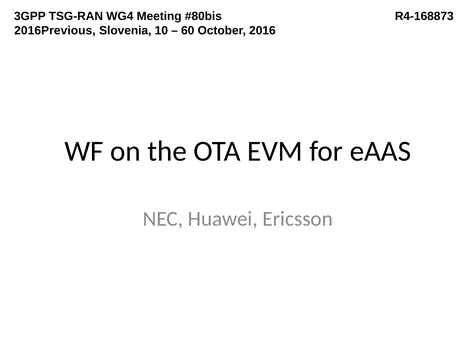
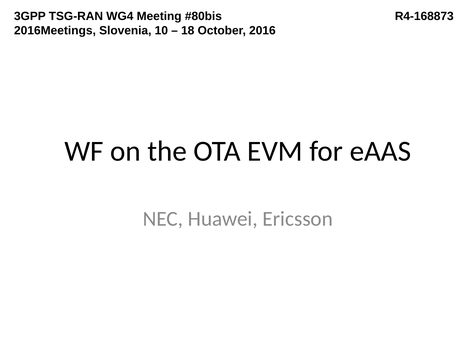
2016Previous: 2016Previous -> 2016Meetings
60: 60 -> 18
